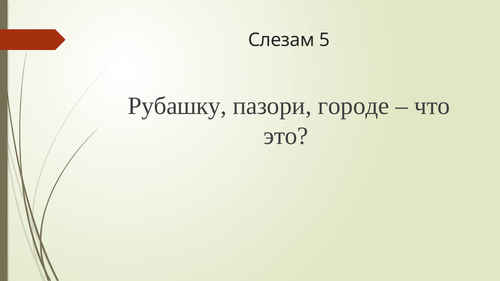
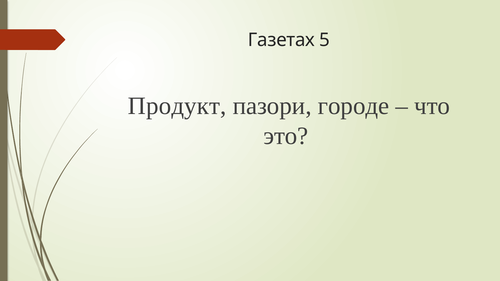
Слезам: Слезам -> Газетах
Рубашку: Рубашку -> Продукт
